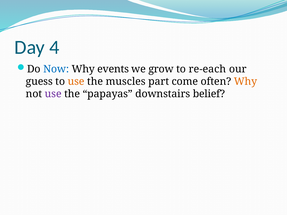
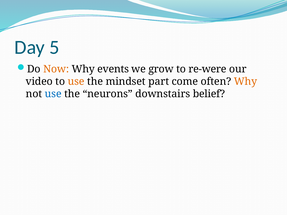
4: 4 -> 5
Now colour: blue -> orange
re-each: re-each -> re-were
guess: guess -> video
muscles: muscles -> mindset
use at (53, 94) colour: purple -> blue
papayas: papayas -> neurons
